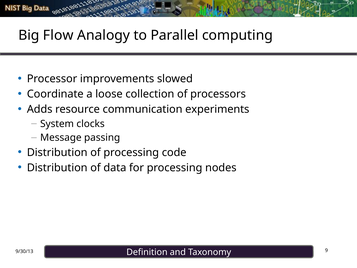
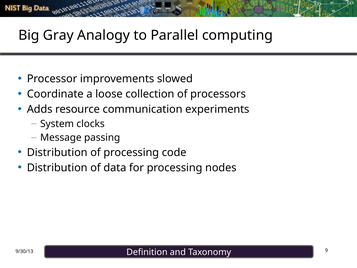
Flow: Flow -> Gray
